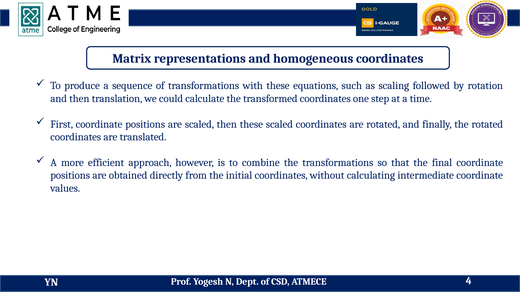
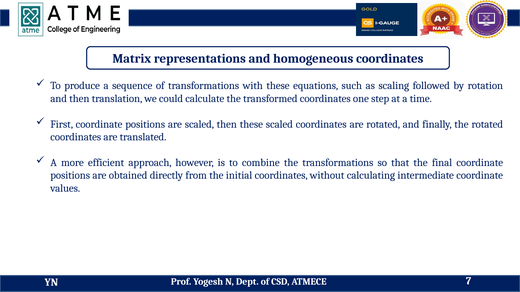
4: 4 -> 7
